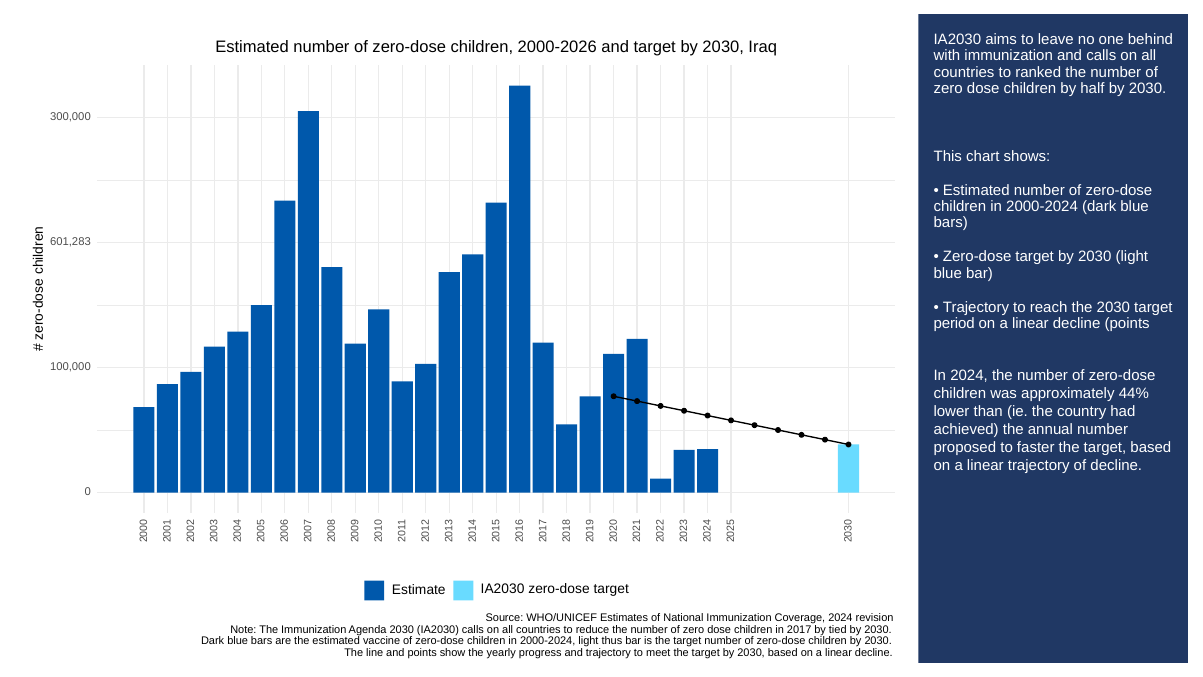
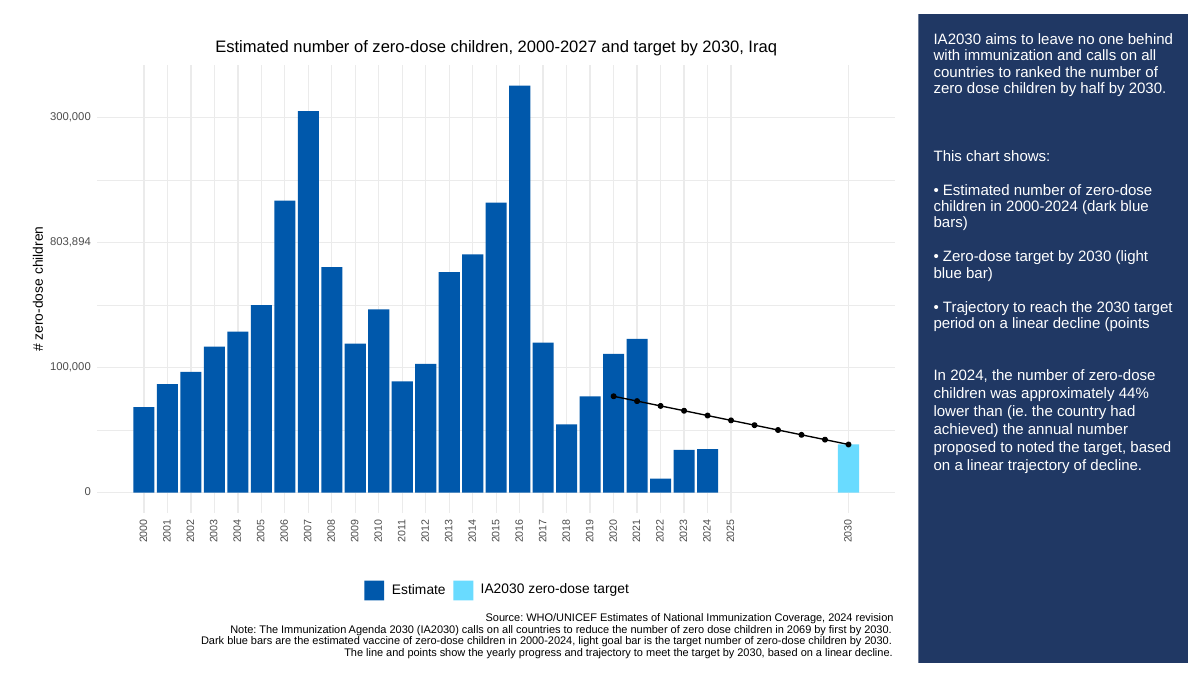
2000-2026: 2000-2026 -> 2000-2027
601,283: 601,283 -> 803,894
faster: faster -> noted
2017: 2017 -> 2069
tied: tied -> first
thus: thus -> goal
